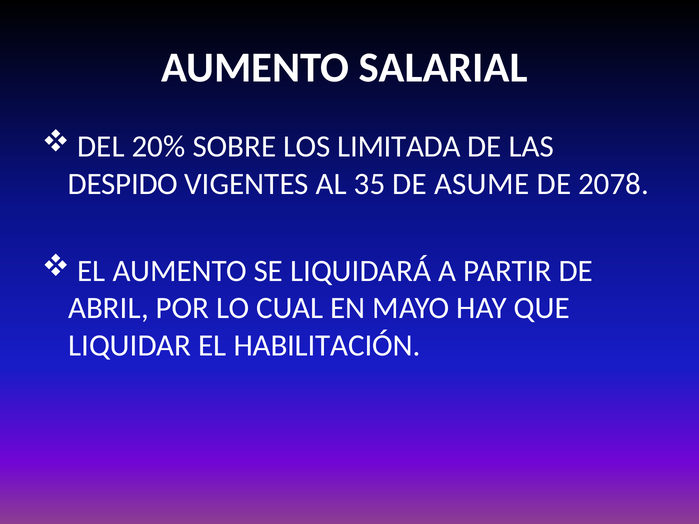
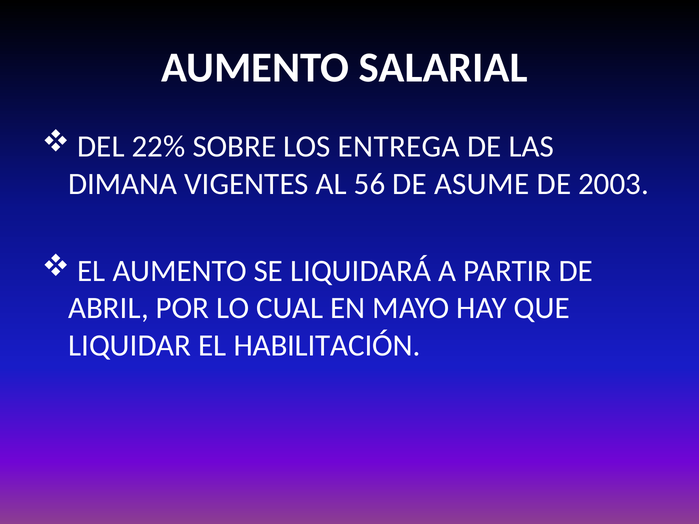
20%: 20% -> 22%
LIMITADA: LIMITADA -> ENTREGA
DESPIDO: DESPIDO -> DIMANA
35: 35 -> 56
2078: 2078 -> 2003
